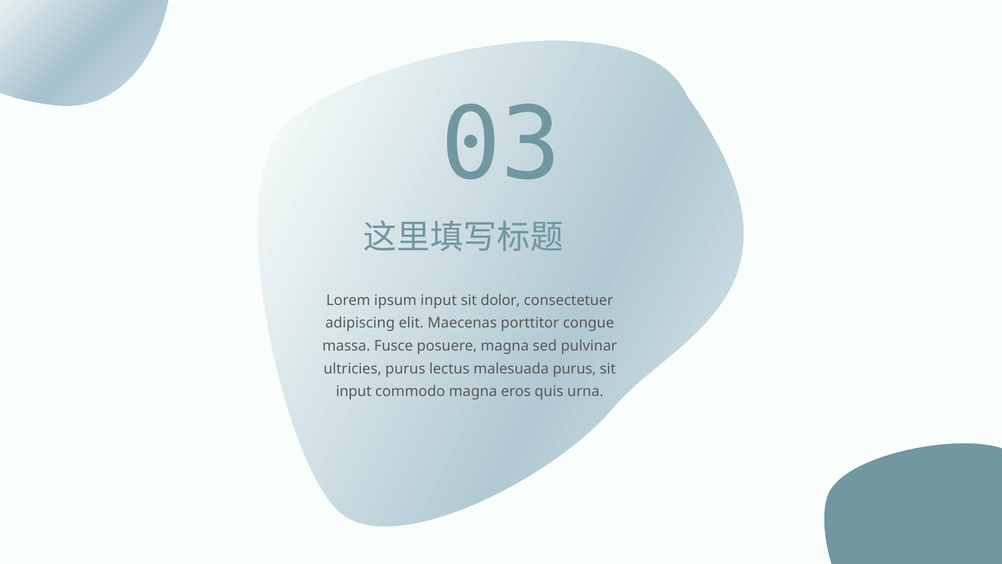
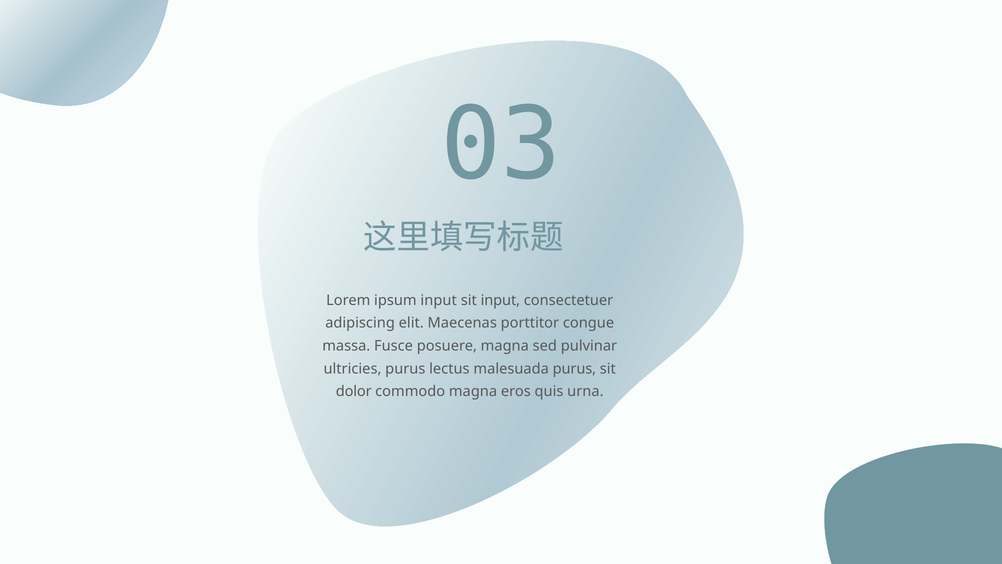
sit dolor: dolor -> input
input at (354, 391): input -> dolor
